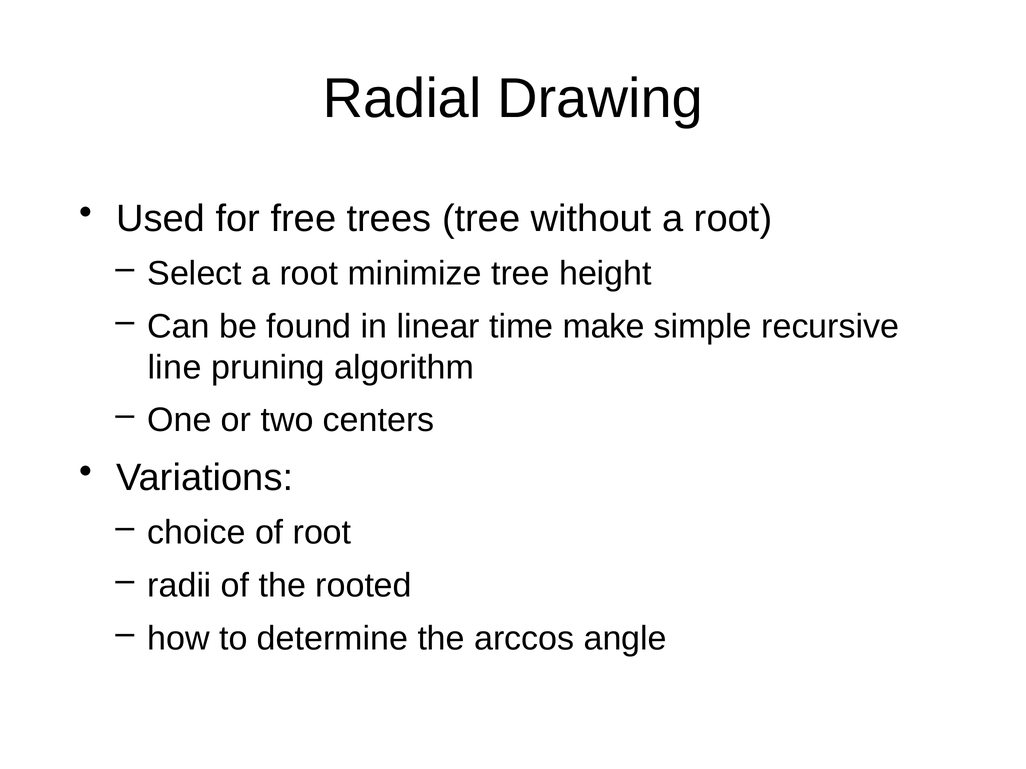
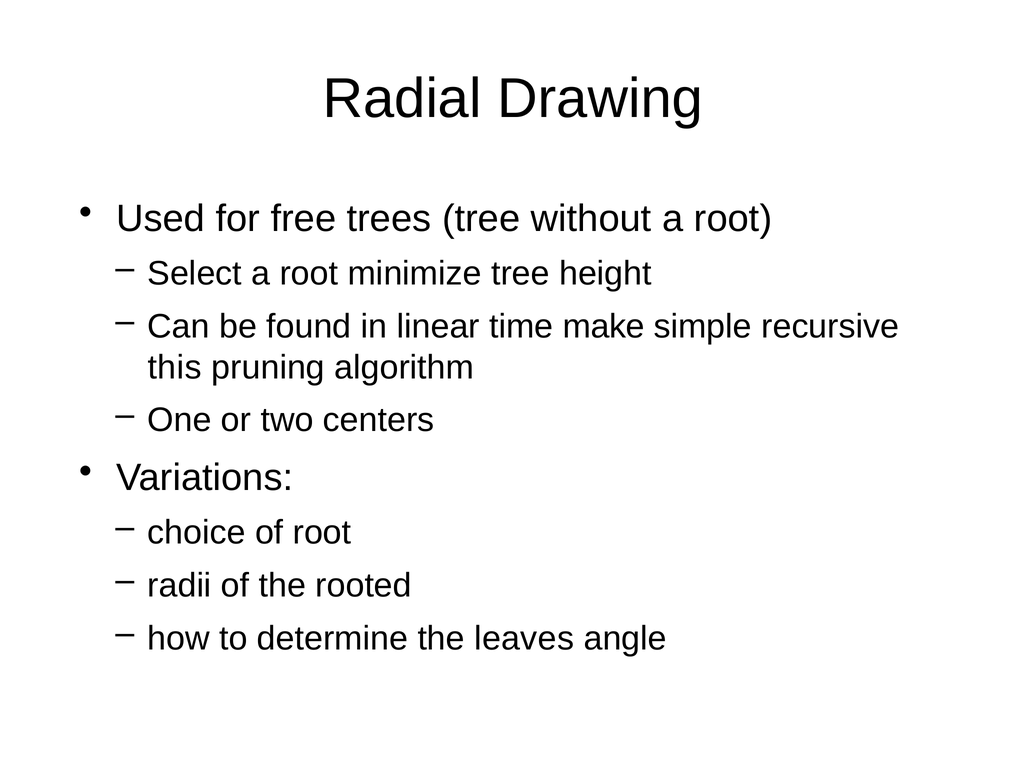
line: line -> this
arccos: arccos -> leaves
